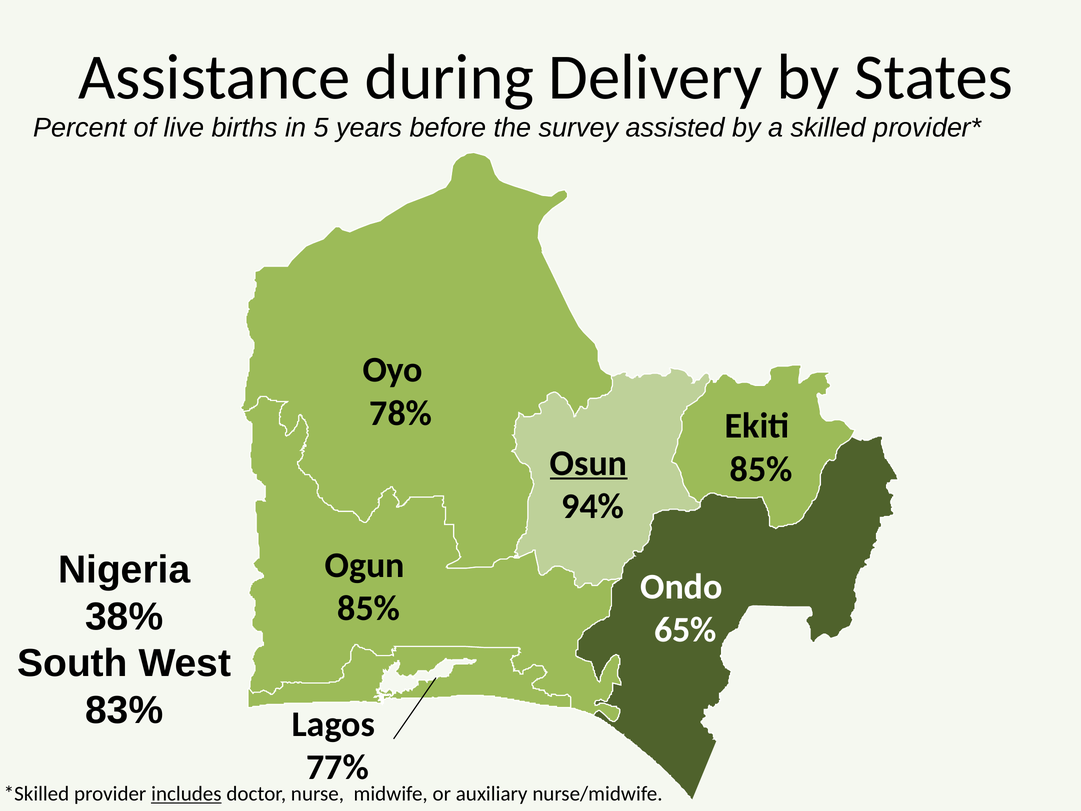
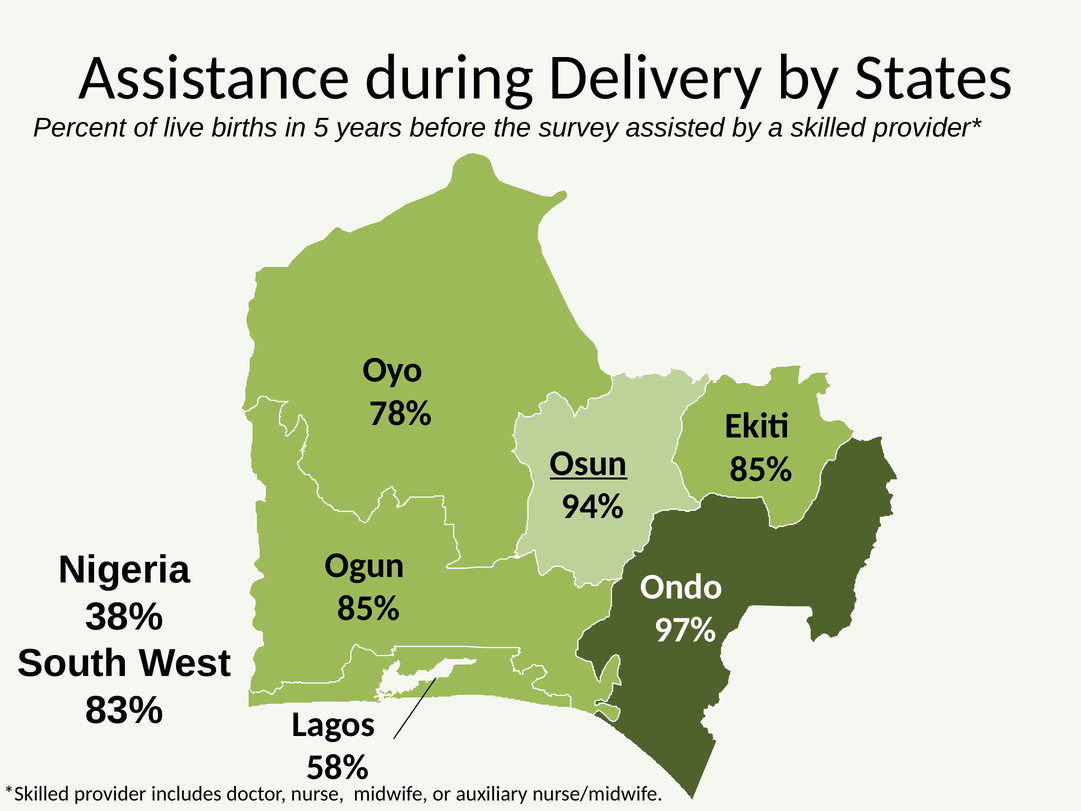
65%: 65% -> 97%
77%: 77% -> 58%
includes underline: present -> none
